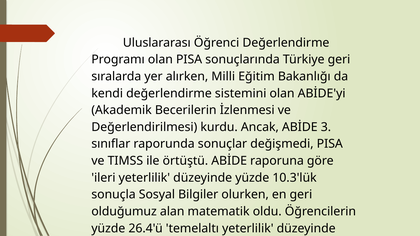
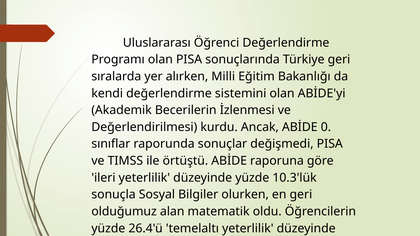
3: 3 -> 0
